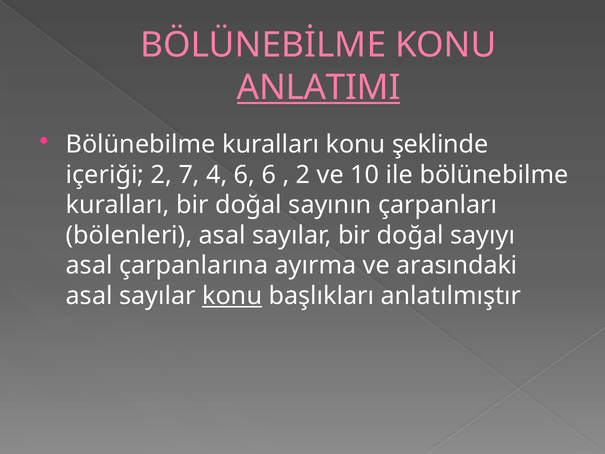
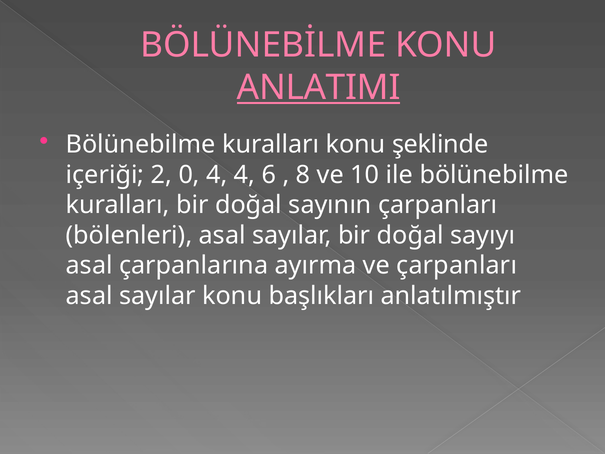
7: 7 -> 0
4 6: 6 -> 4
2 at (303, 175): 2 -> 8
ve arasındaki: arasındaki -> çarpanları
konu at (232, 296) underline: present -> none
